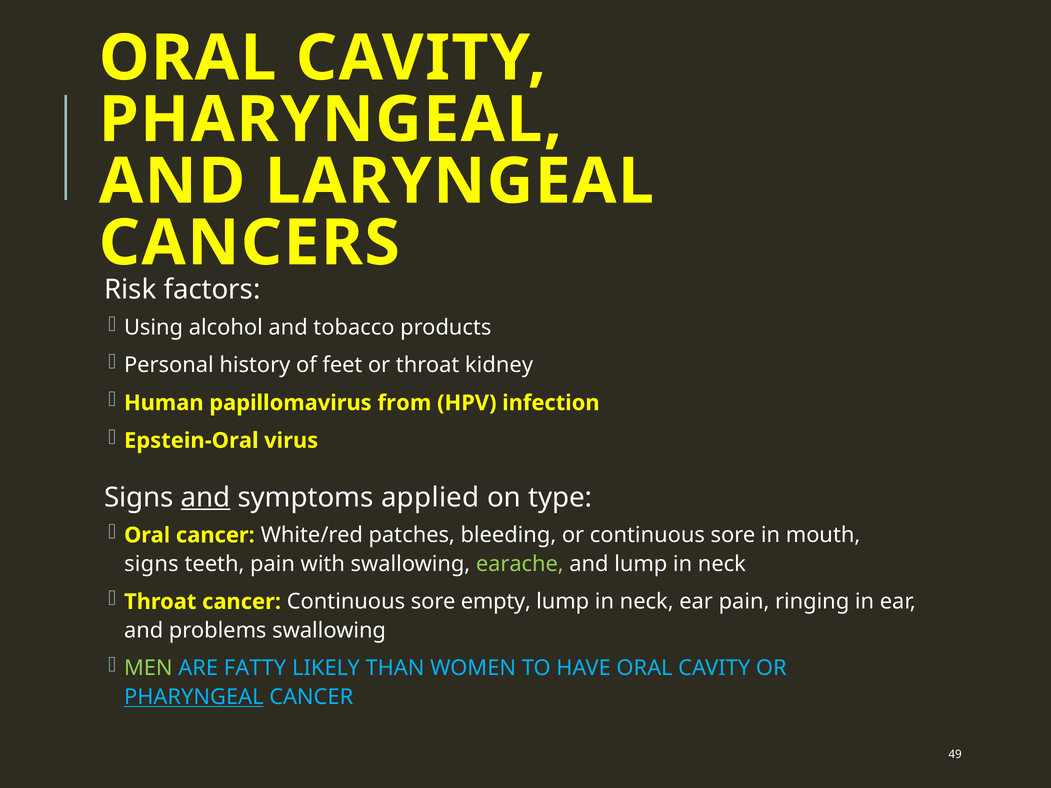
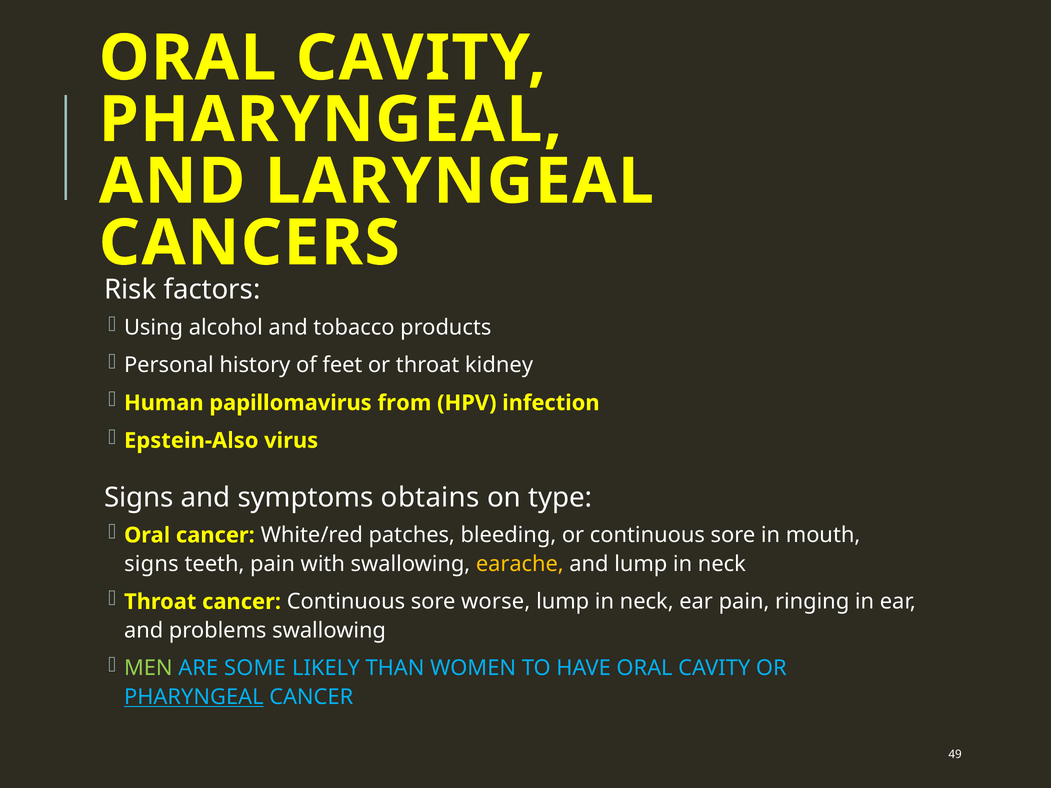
Epstein-Oral: Epstein-Oral -> Epstein-Also
and at (206, 498) underline: present -> none
applied: applied -> obtains
earache colour: light green -> yellow
empty: empty -> worse
FATTY: FATTY -> SOME
